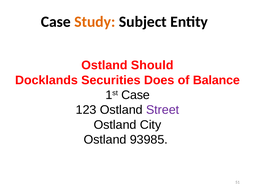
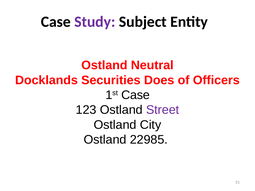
Study colour: orange -> purple
Should: Should -> Neutral
Balance: Balance -> Officers
93985: 93985 -> 22985
